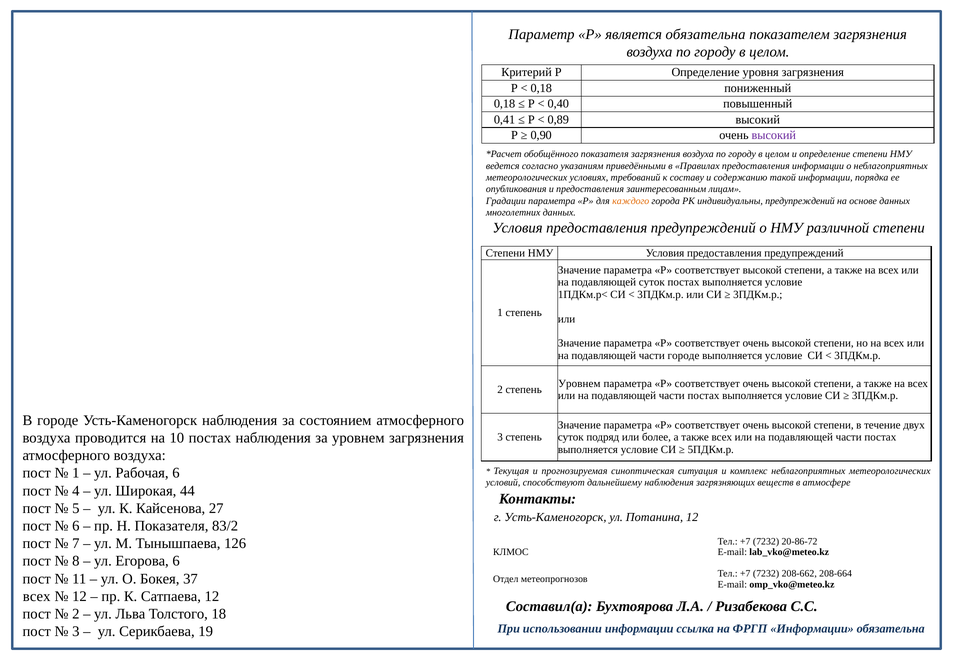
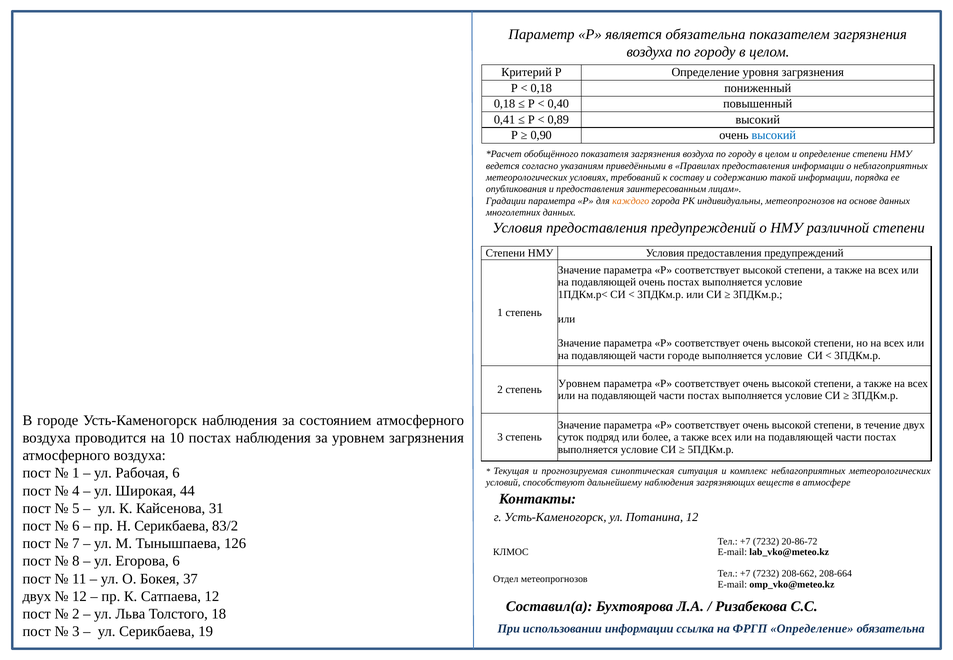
высокий at (774, 135) colour: purple -> blue
индивидуальны предупреждений: предупреждений -> метеопрогнозов
подавляющей суток: суток -> очень
27: 27 -> 31
Н Показателя: Показателя -> Серикбаева
всех at (37, 596): всех -> двух
ФРГП Информации: Информации -> Определение
